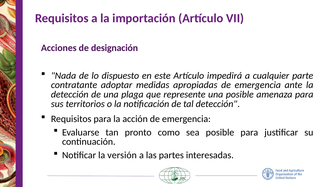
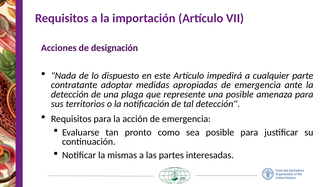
versión: versión -> mismas
